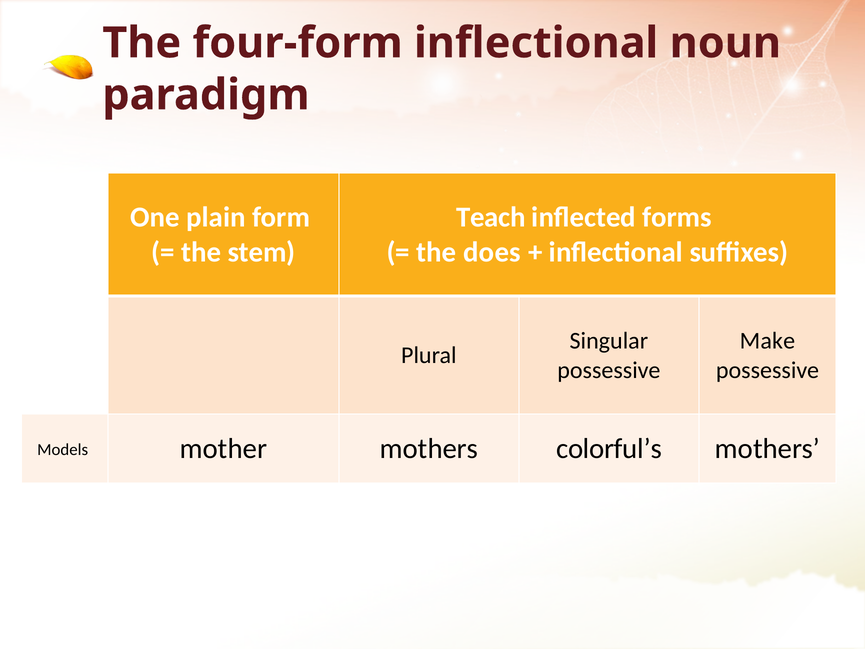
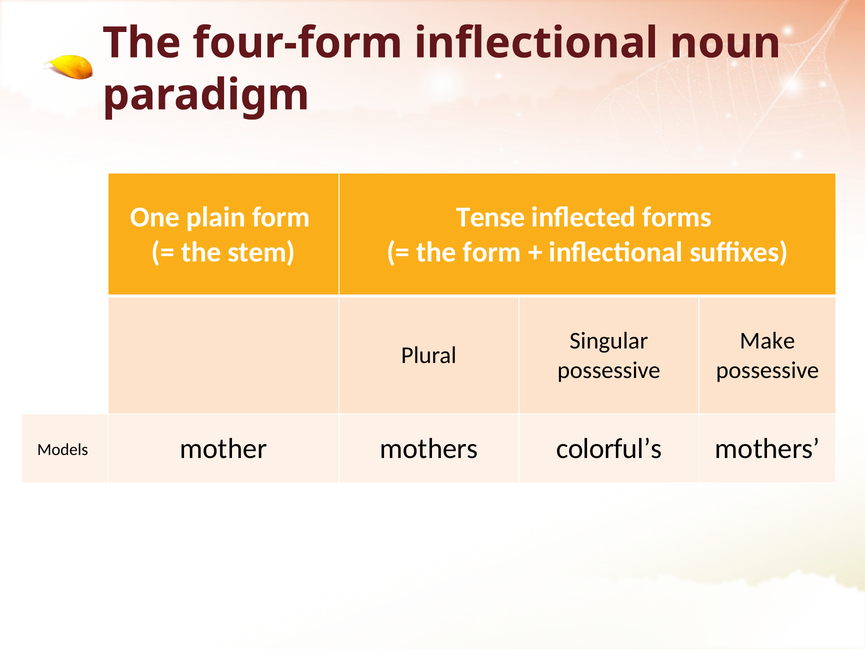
Teach: Teach -> Tense
the does: does -> form
